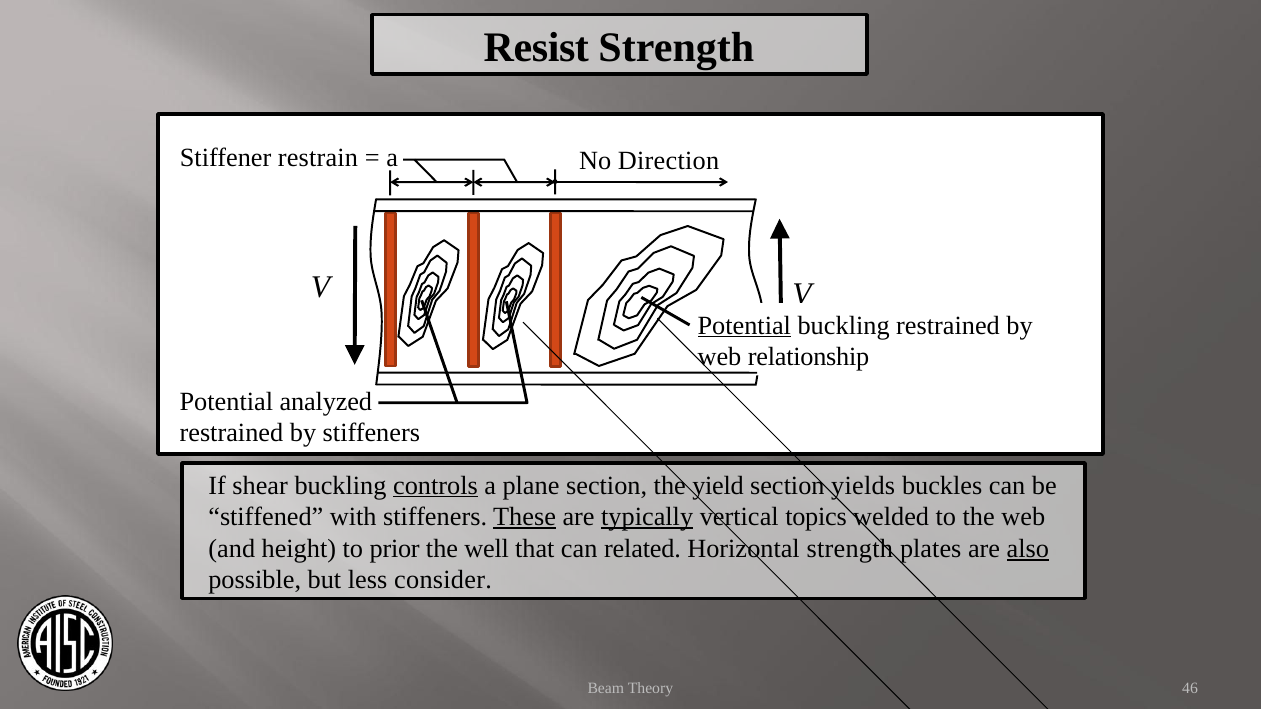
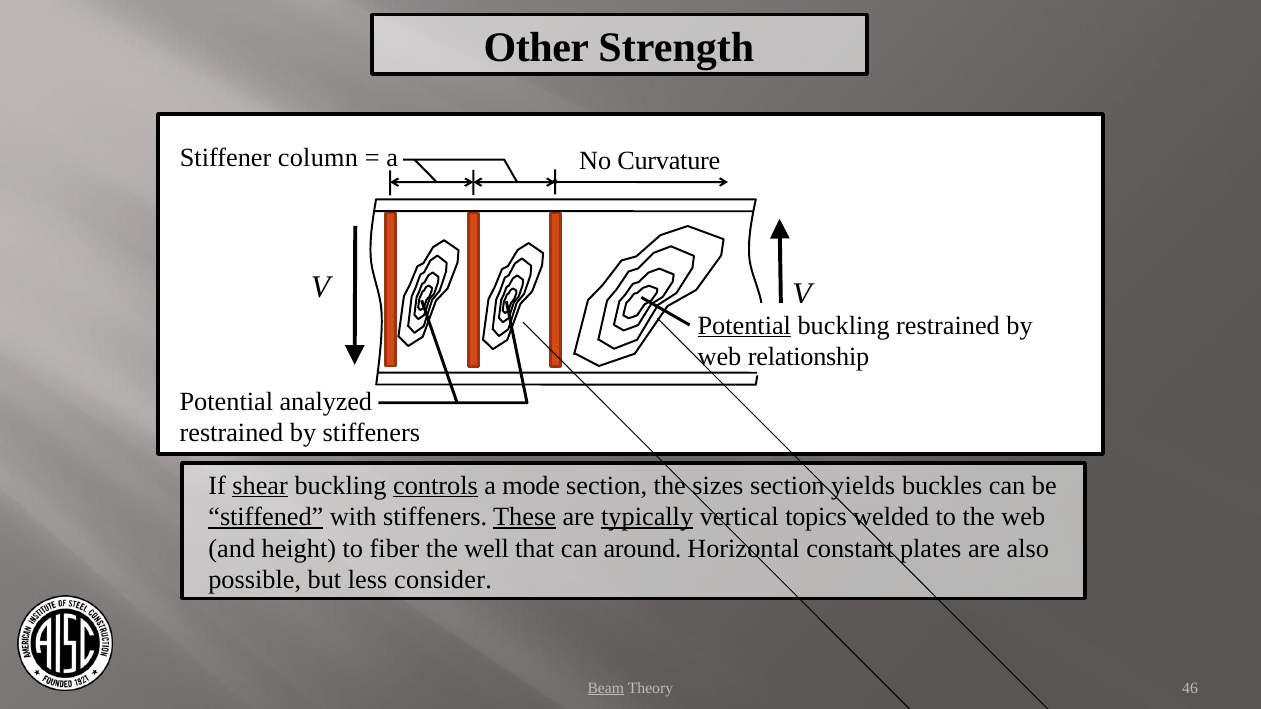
Resist: Resist -> Other
restrain: restrain -> column
Direction: Direction -> Curvature
shear underline: none -> present
plane: plane -> mode
yield: yield -> sizes
stiffened underline: none -> present
prior: prior -> fiber
related: related -> around
Horizontal strength: strength -> constant
also underline: present -> none
Beam underline: none -> present
